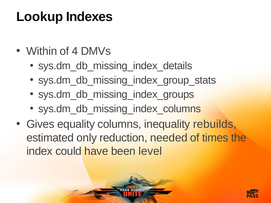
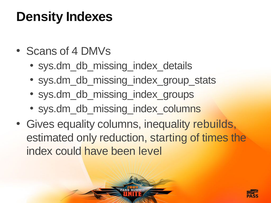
Lookup: Lookup -> Density
Within: Within -> Scans
needed: needed -> starting
